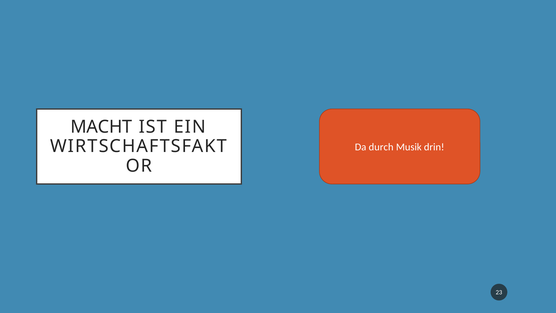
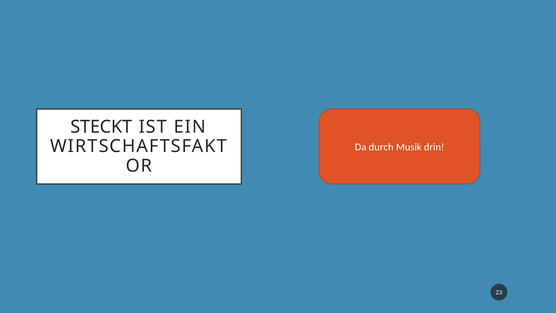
MACHT: MACHT -> STECKT
